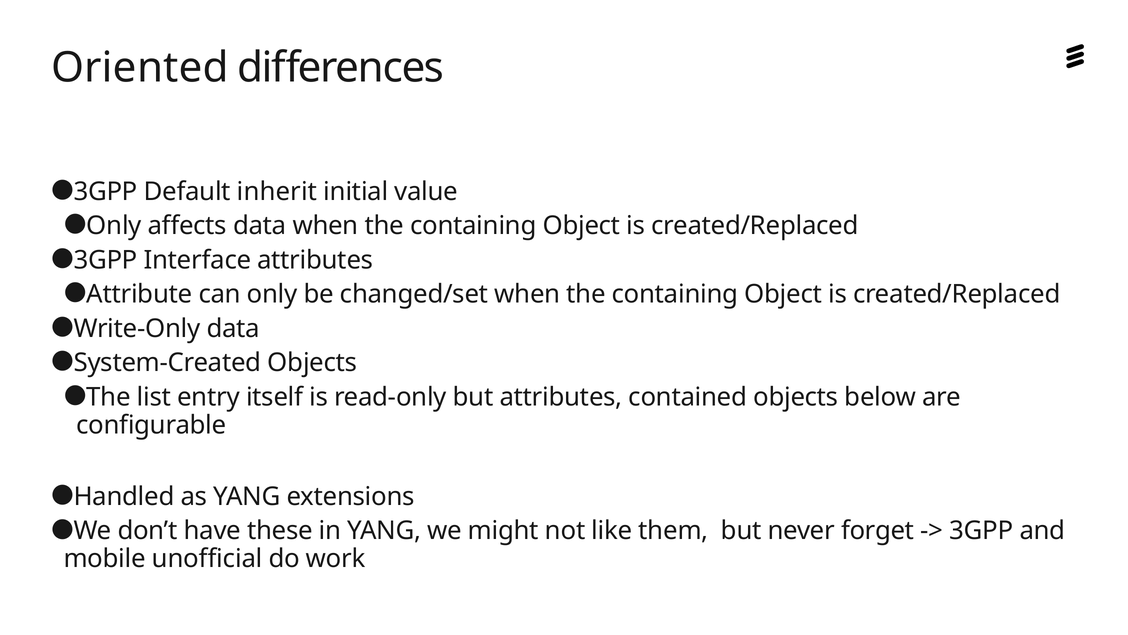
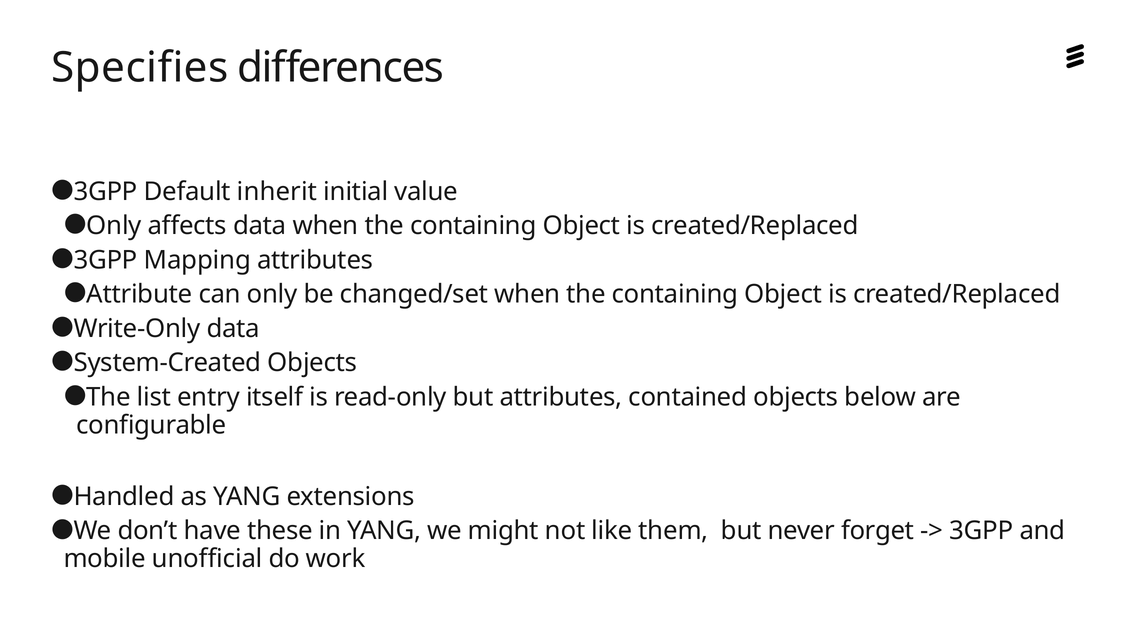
Oriented: Oriented -> Specifies
Interface: Interface -> Mapping
